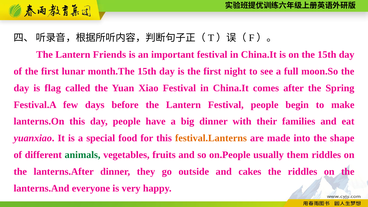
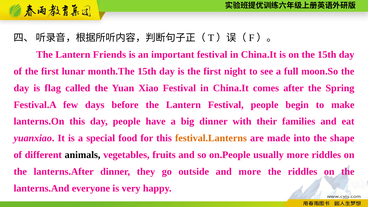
animals colour: green -> black
usually them: them -> more
and cakes: cakes -> more
